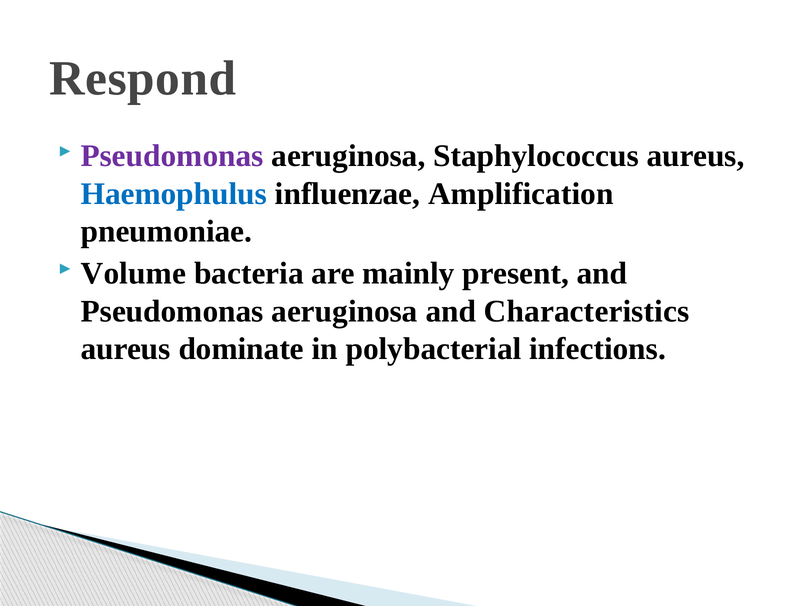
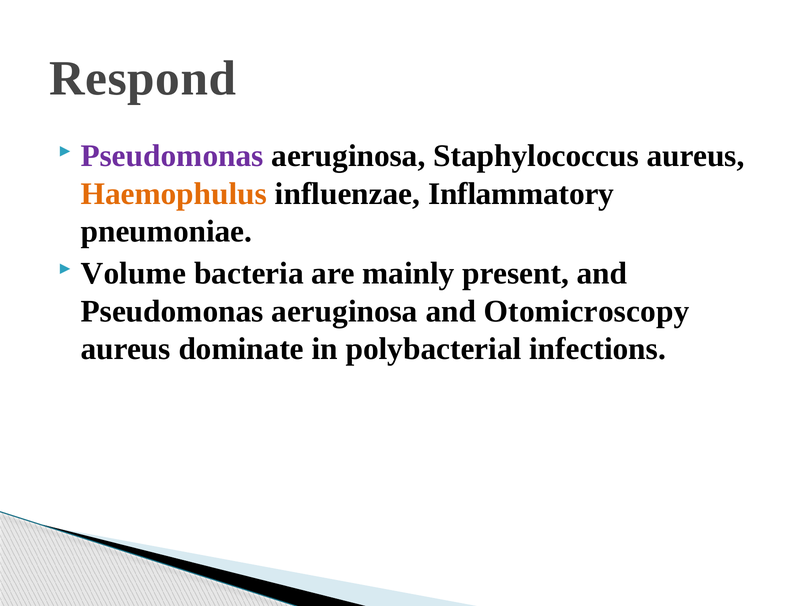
Haemophulus colour: blue -> orange
Amplification: Amplification -> Inflammatory
Characteristics: Characteristics -> Otomicroscopy
